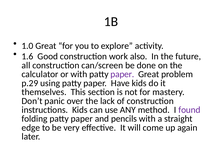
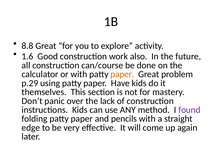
1.0: 1.0 -> 8.8
can/screen: can/screen -> can/course
paper at (122, 74) colour: purple -> orange
